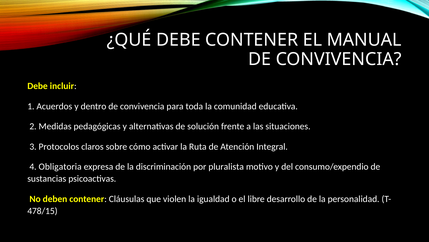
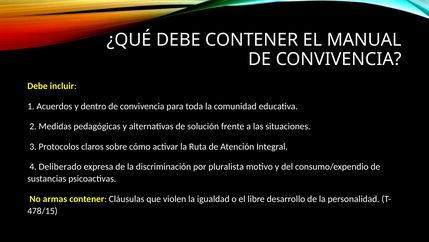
Obligatoria: Obligatoria -> Deliberado
deben: deben -> armas
